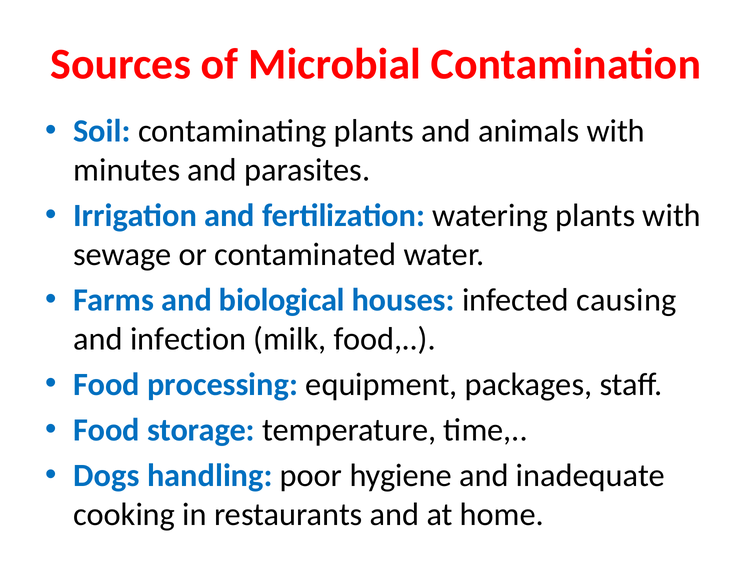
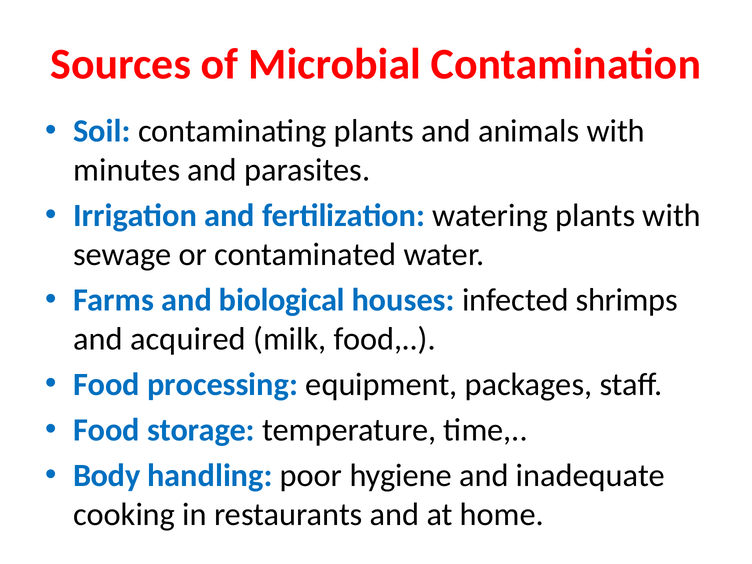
causing: causing -> shrimps
infection: infection -> acquired
Dogs: Dogs -> Body
